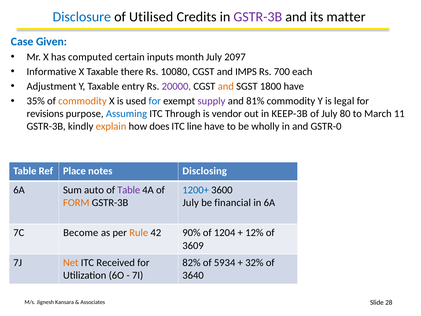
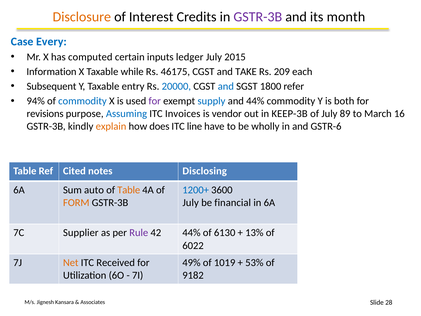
Disclosure colour: blue -> orange
Utilised: Utilised -> Interest
matter: matter -> month
Given: Given -> Every
month: month -> ledger
2097: 2097 -> 2015
Informative: Informative -> Information
there: there -> while
10080: 10080 -> 46175
IMPS: IMPS -> TAKE
700: 700 -> 209
Adjustment: Adjustment -> Subsequent
20000 colour: purple -> blue
and at (226, 86) colour: orange -> blue
1800 have: have -> refer
35%: 35% -> 94%
commodity at (82, 101) colour: orange -> blue
for at (155, 101) colour: blue -> purple
supply colour: purple -> blue
and 81%: 81% -> 44%
legal: legal -> both
Through: Through -> Invoices
80: 80 -> 89
11: 11 -> 16
GSTR-0: GSTR-0 -> GSTR-6
Place: Place -> Cited
Table at (129, 190) colour: purple -> orange
Become: Become -> Supplier
Rule colour: orange -> purple
42 90%: 90% -> 44%
1204: 1204 -> 6130
12%: 12% -> 13%
3609: 3609 -> 6022
82%: 82% -> 49%
5934: 5934 -> 1019
32%: 32% -> 53%
3640: 3640 -> 9182
